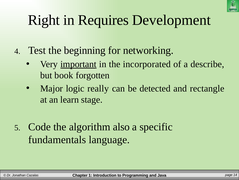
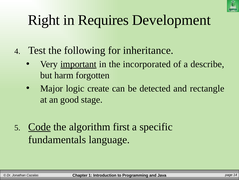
beginning: beginning -> following
networking: networking -> inheritance
book: book -> harm
really: really -> create
learn: learn -> good
Code underline: none -> present
also: also -> first
